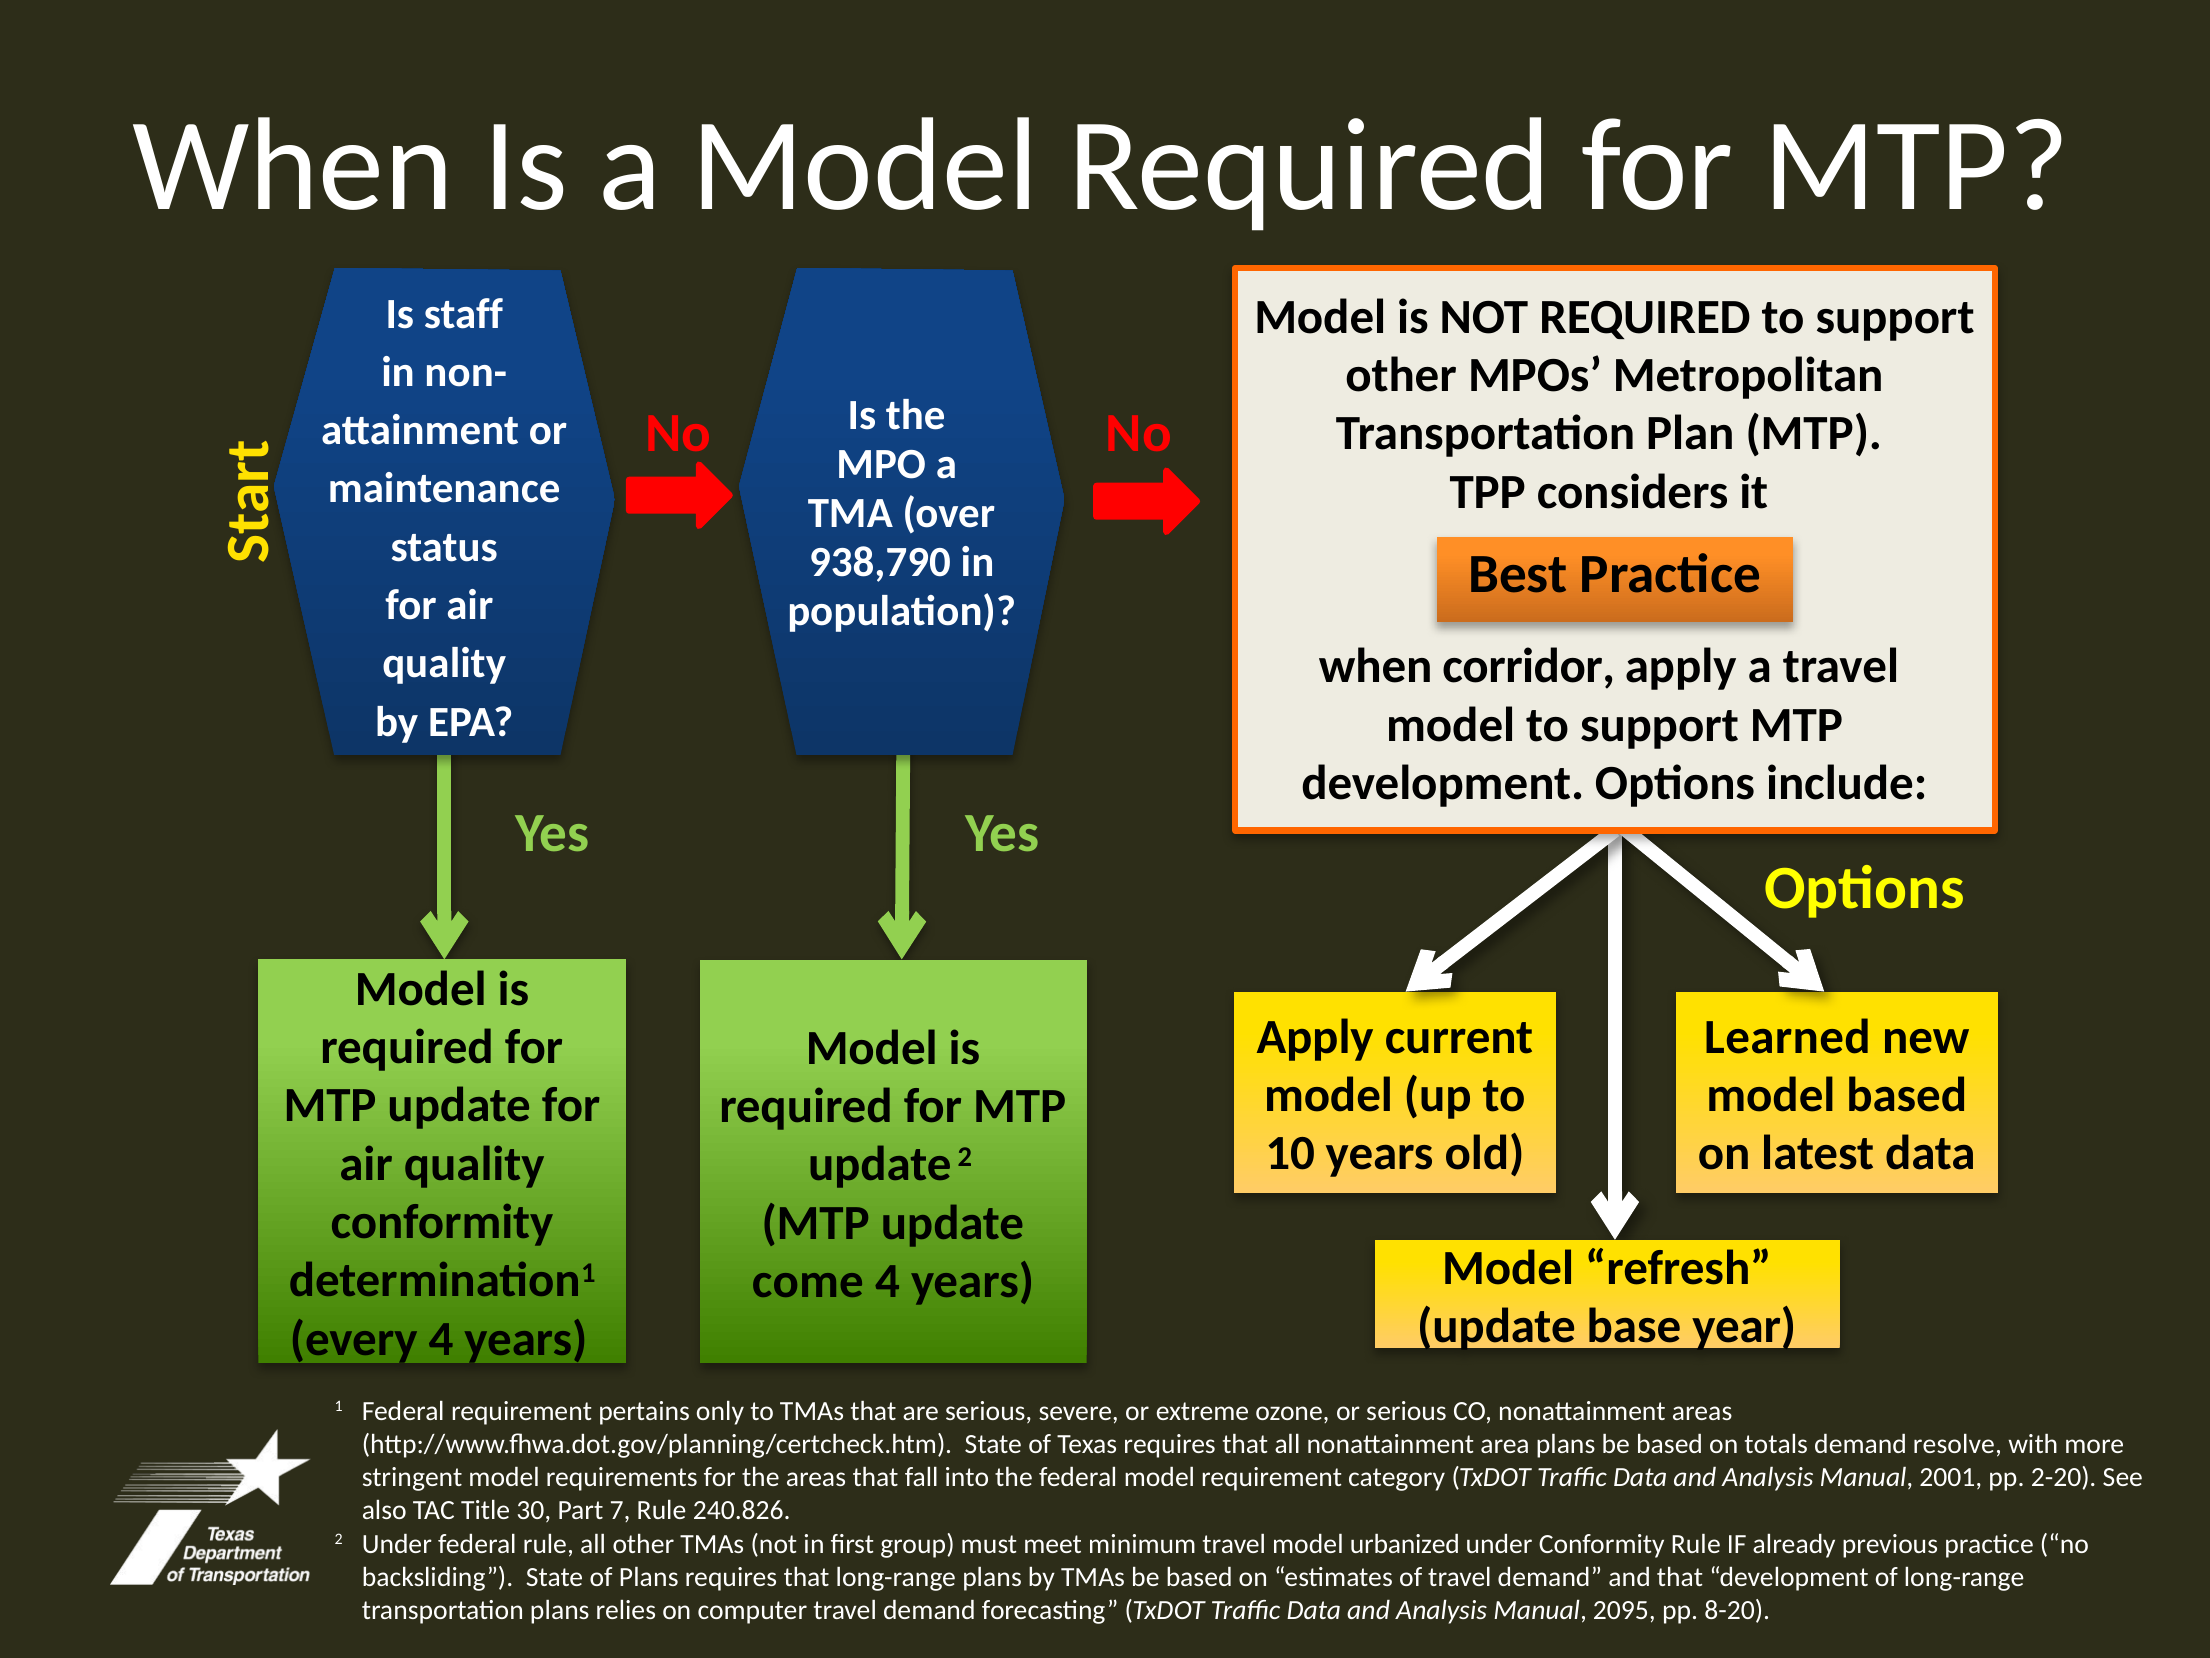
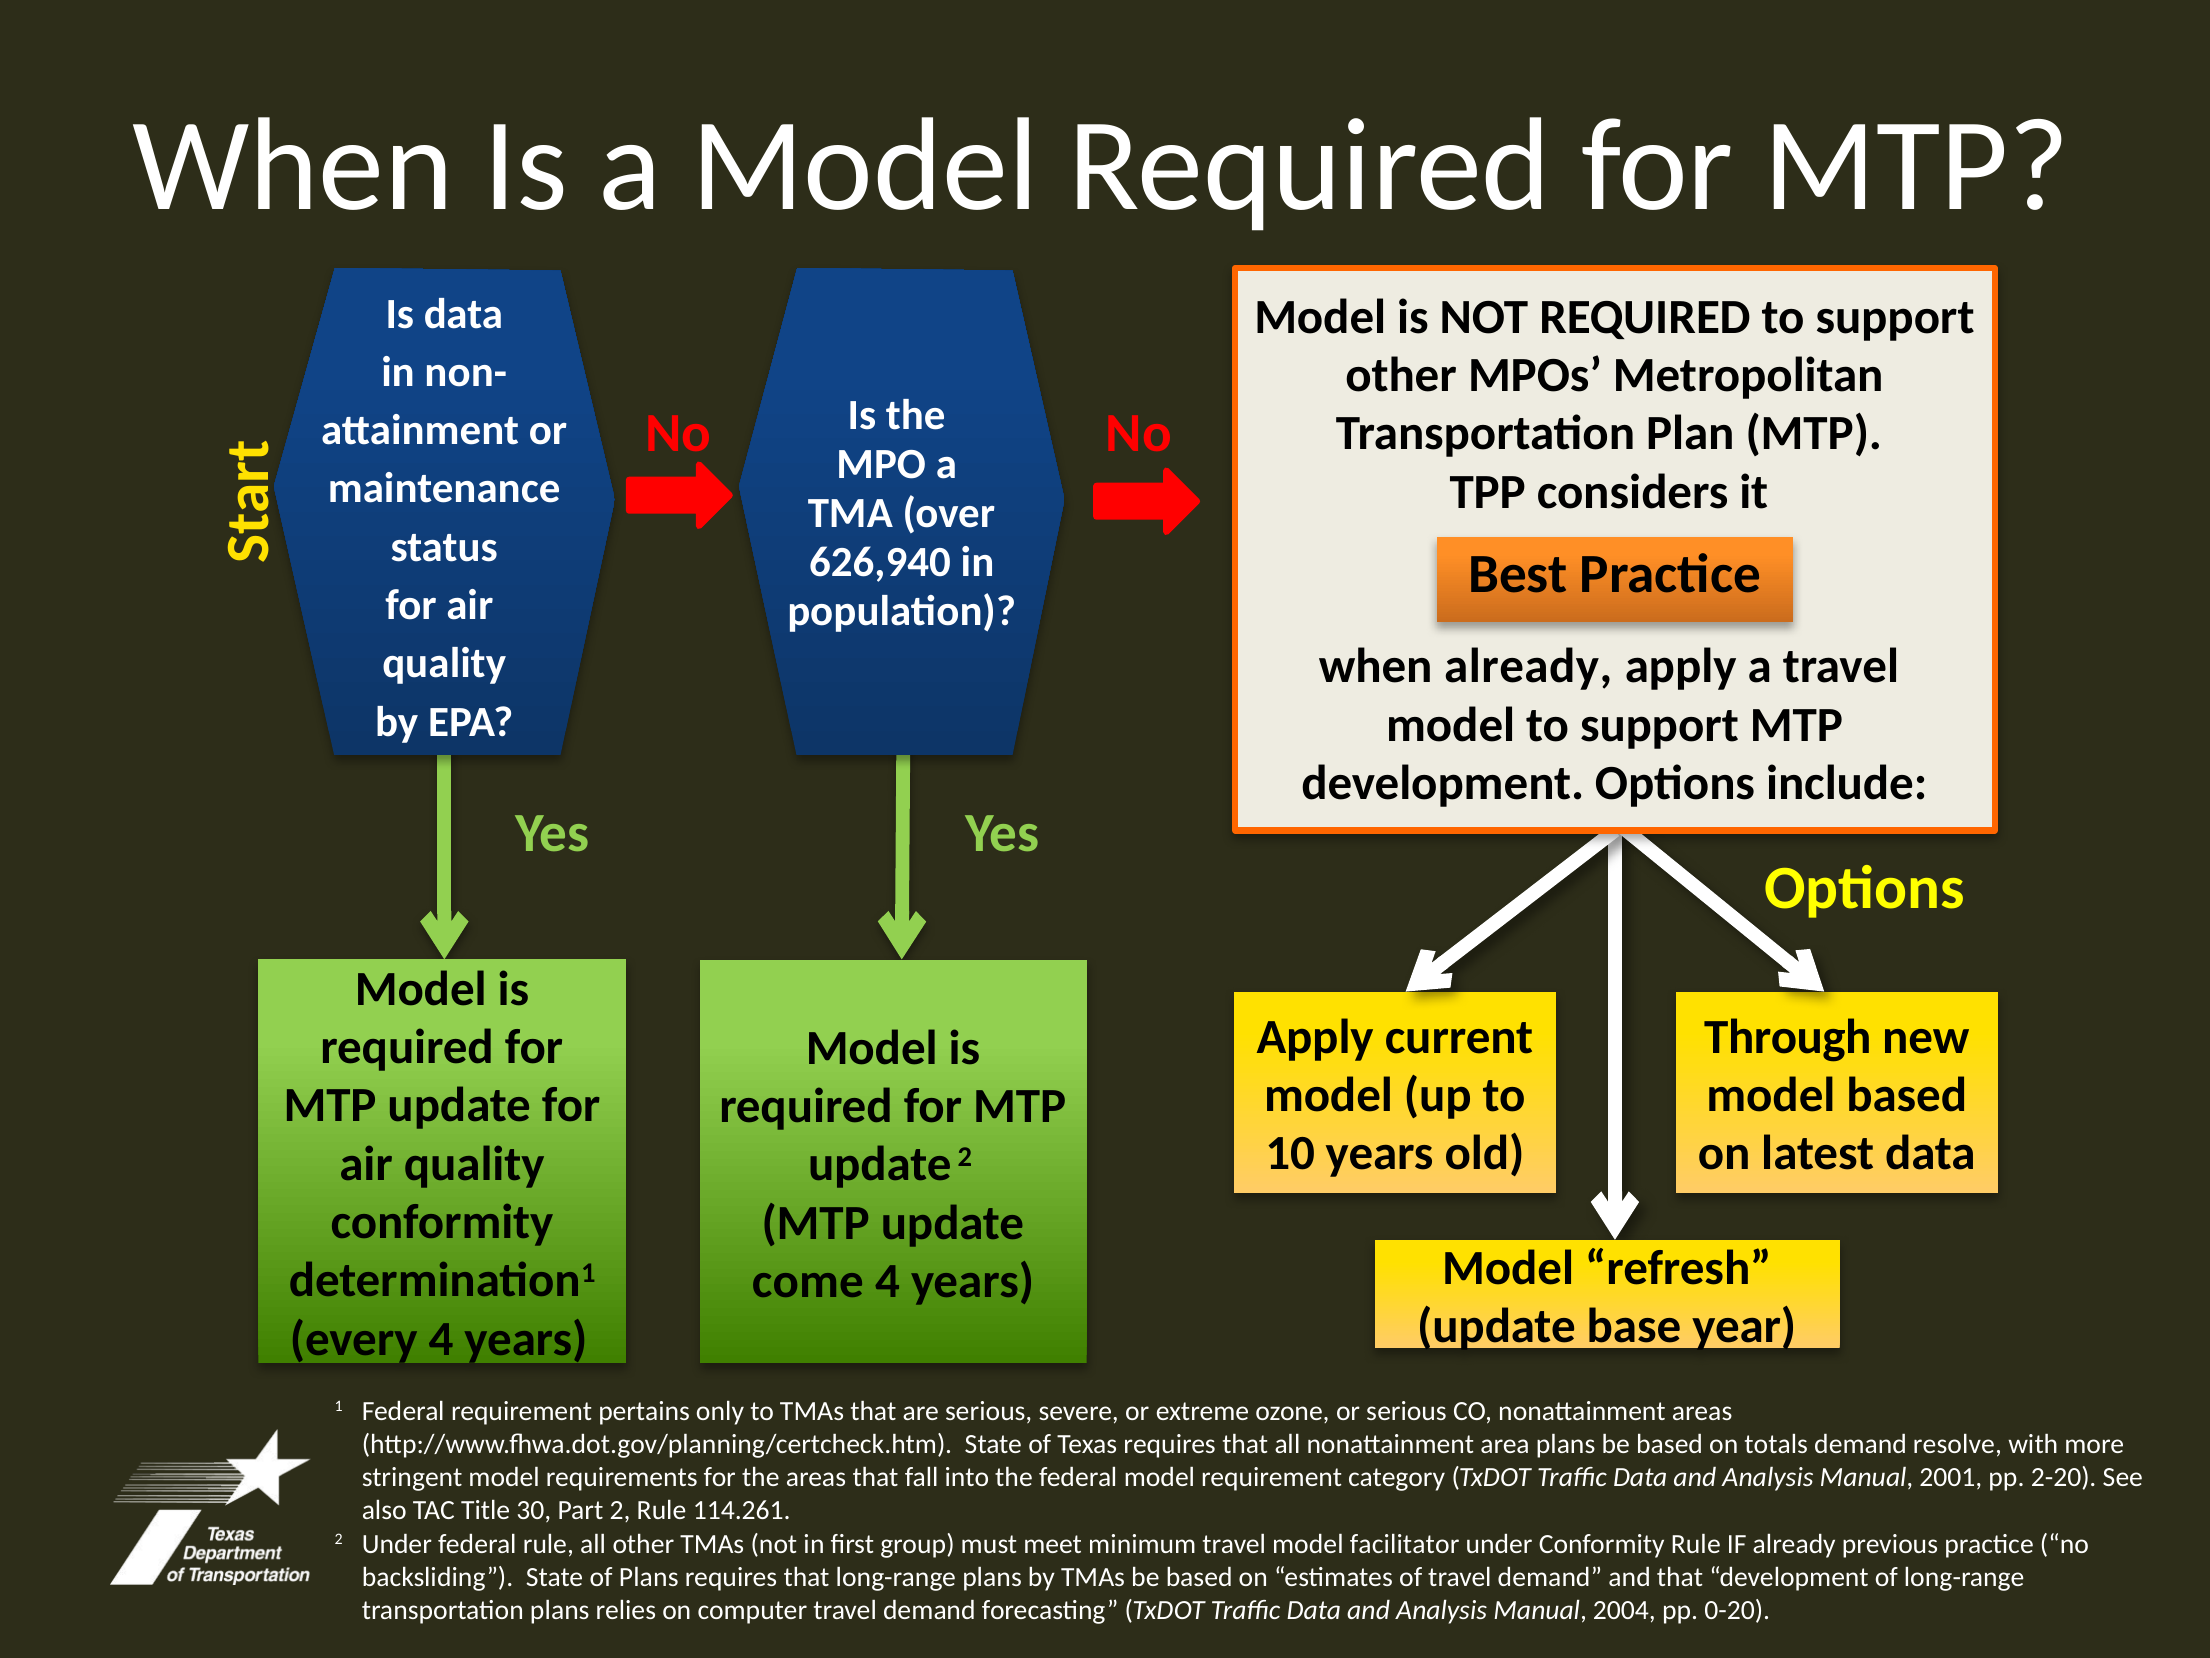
Is staff: staff -> data
938,790: 938,790 -> 626,940
when corridor: corridor -> already
Learned: Learned -> Through
Part 7: 7 -> 2
240.826: 240.826 -> 114.261
urbanized: urbanized -> facilitator
2095: 2095 -> 2004
8-20: 8-20 -> 0-20
